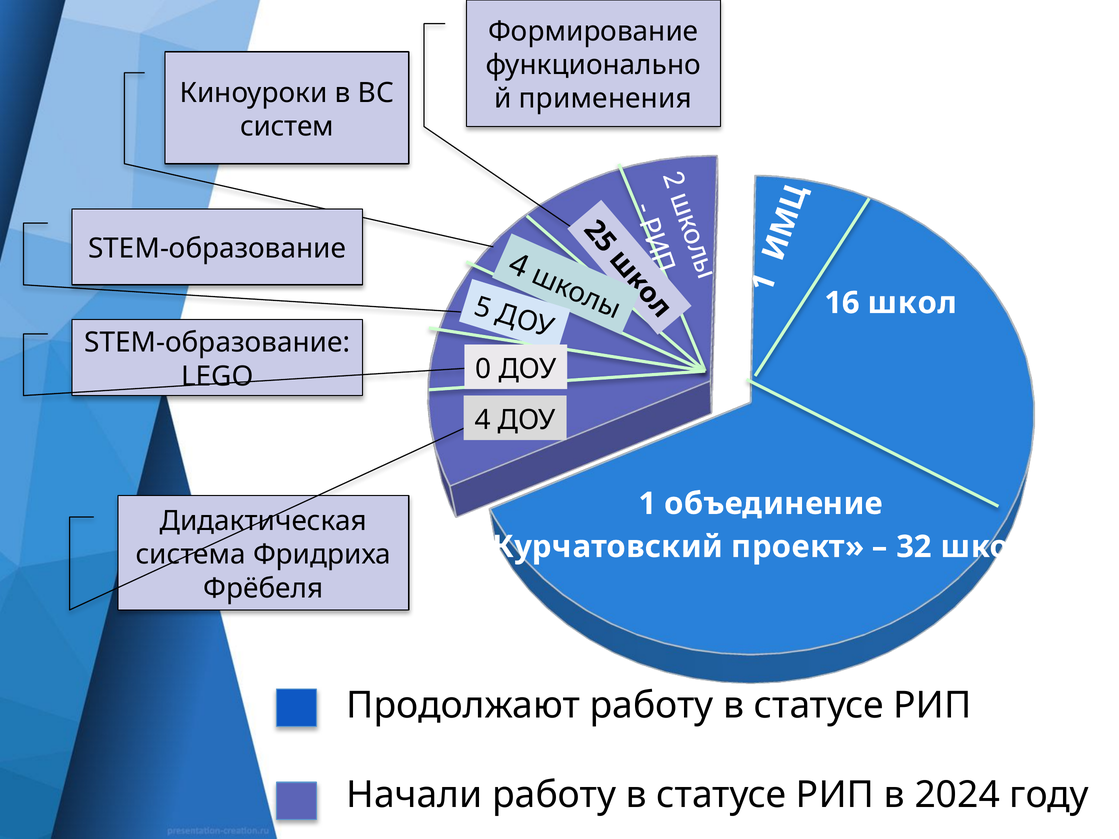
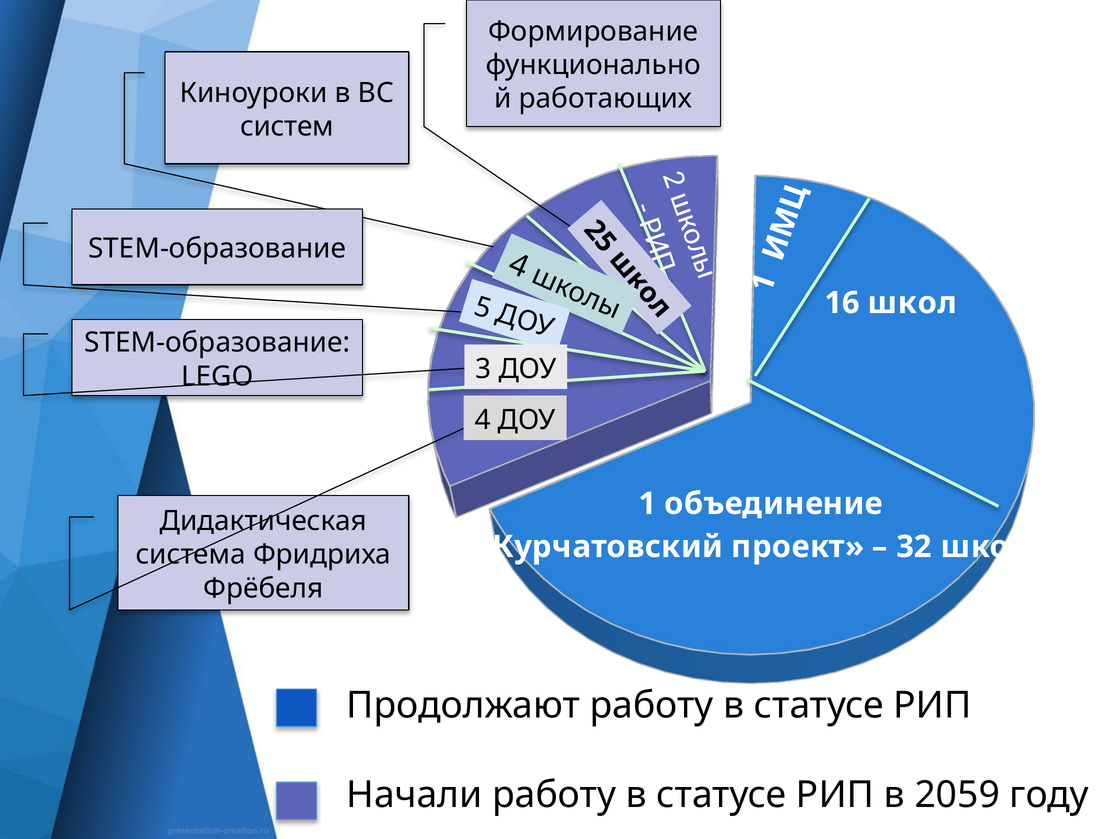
применения: применения -> работающих
0: 0 -> 3
2024: 2024 -> 2059
